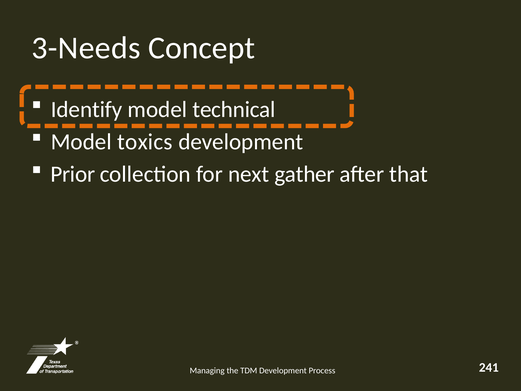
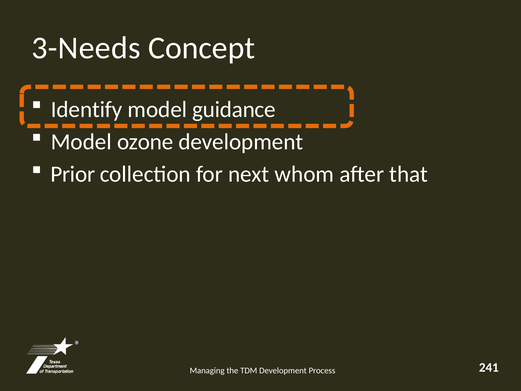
technical: technical -> guidance
toxics: toxics -> ozone
gather: gather -> whom
